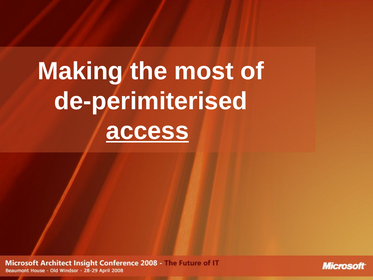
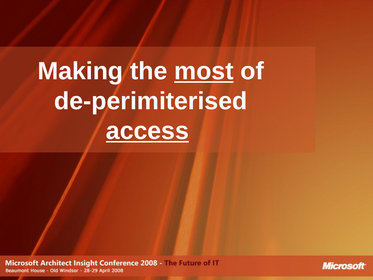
most underline: none -> present
